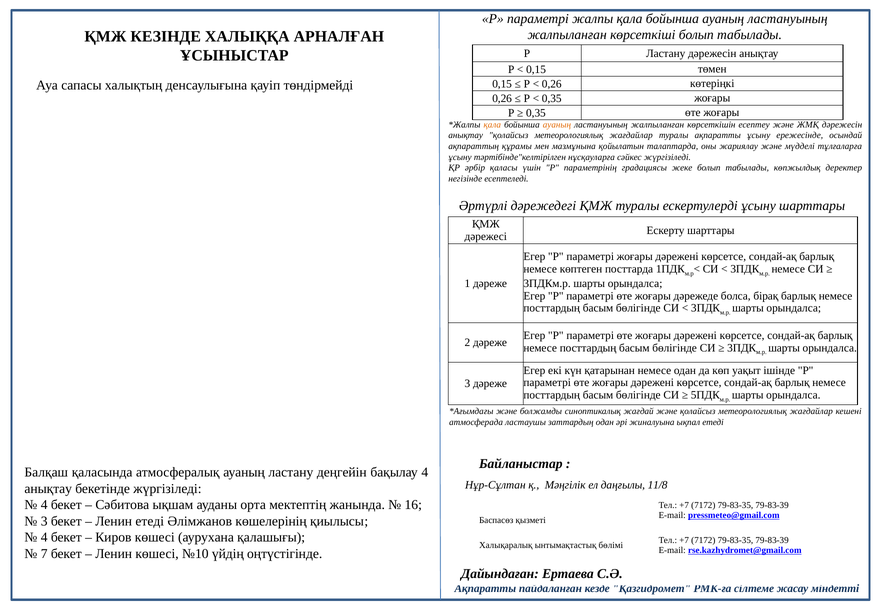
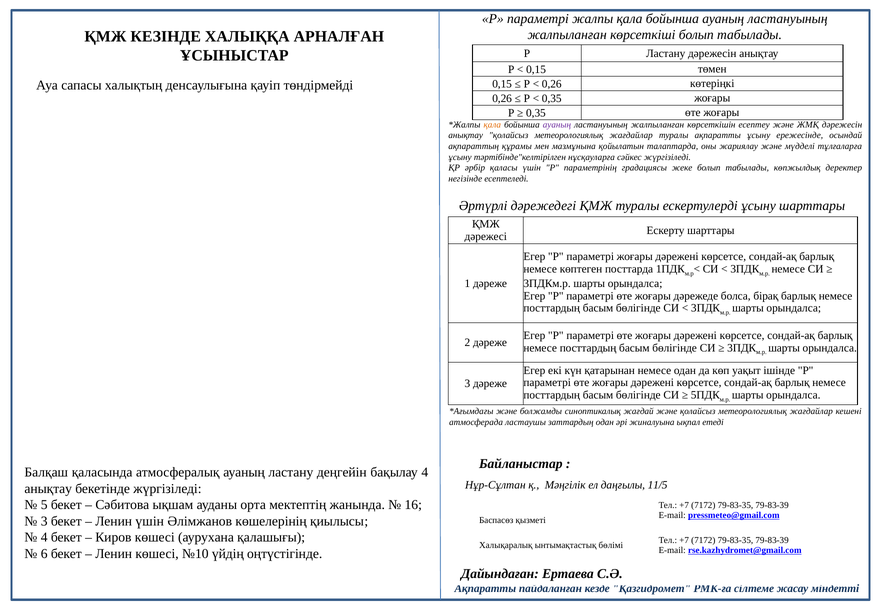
ауаның at (557, 125) colour: orange -> purple
11/8: 11/8 -> 11/5
4 at (44, 505): 4 -> 5
Ленин етеді: етеді -> үшін
7: 7 -> 6
